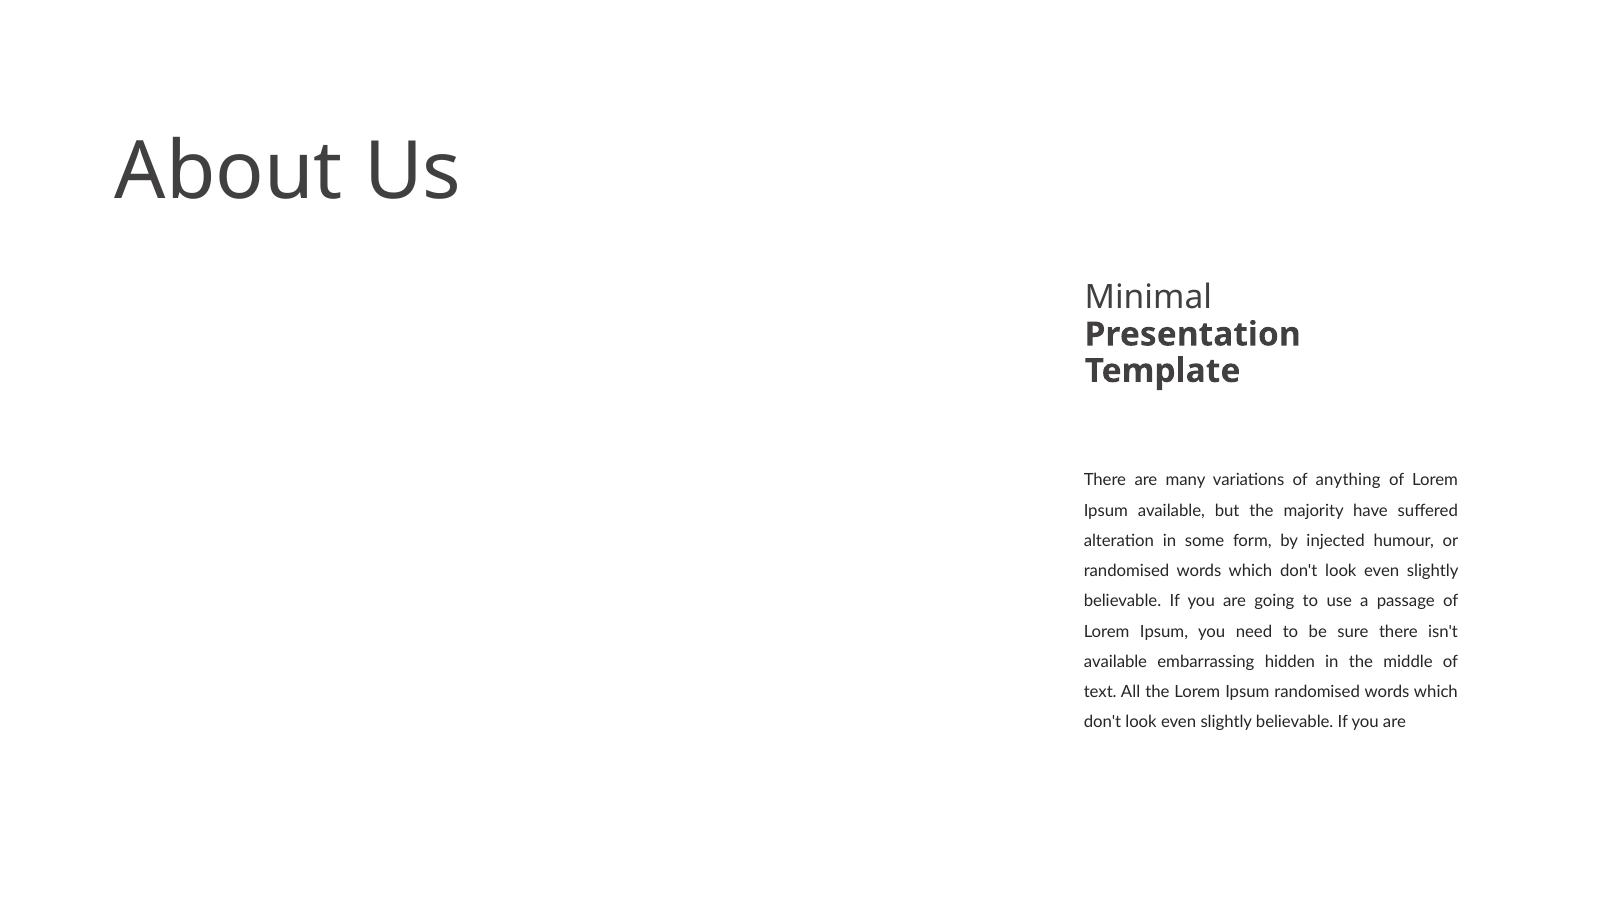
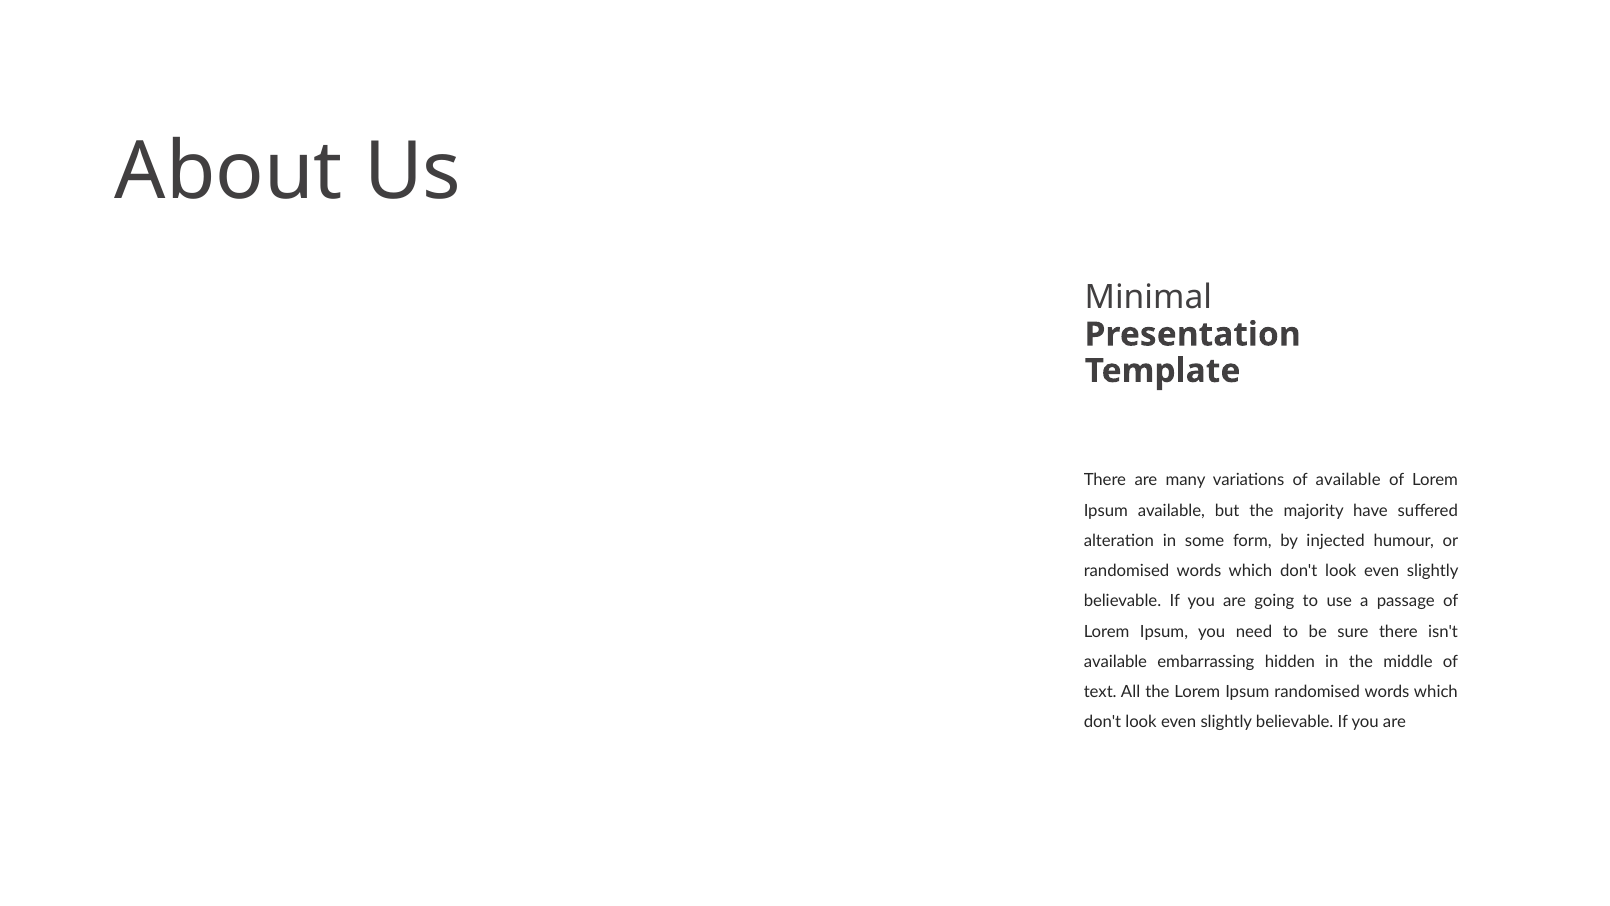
of anything: anything -> available
